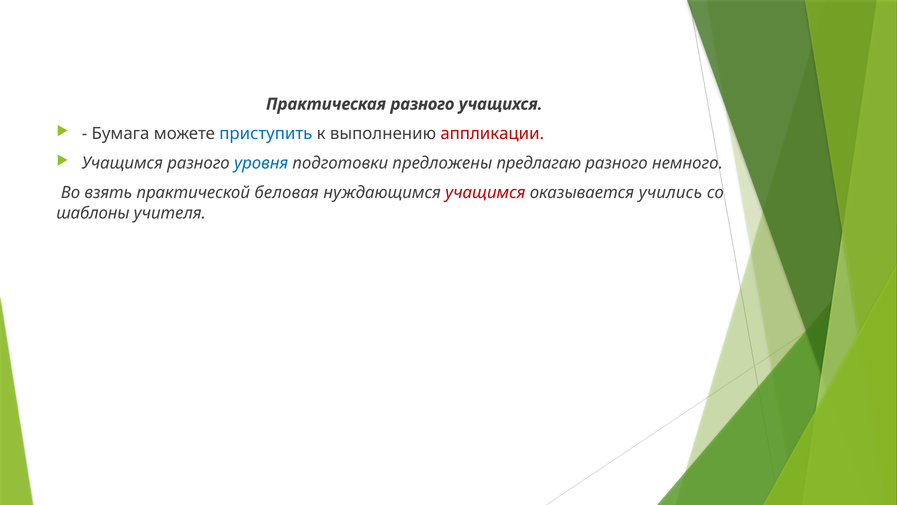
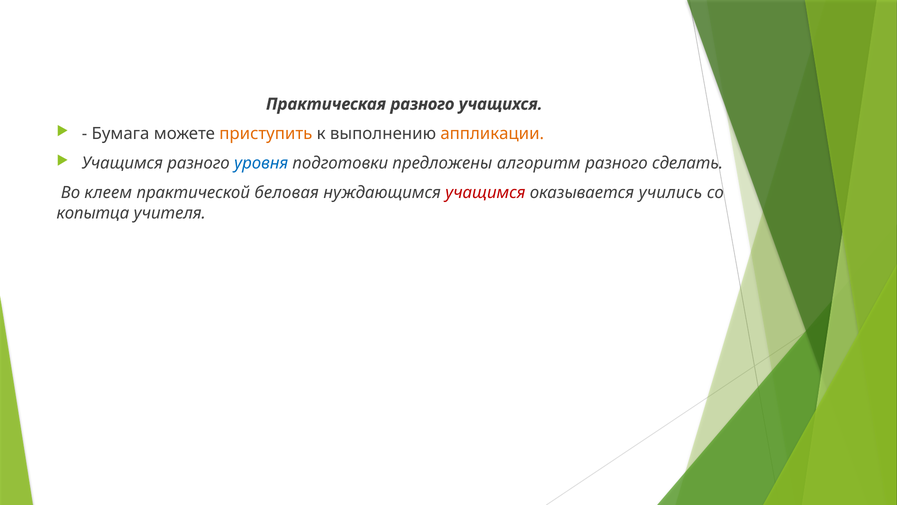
приступить colour: blue -> orange
аппликации colour: red -> orange
предлагаю: предлагаю -> алгоритм
немного: немного -> сделать
взять: взять -> клеем
шаблоны: шаблоны -> копытца
